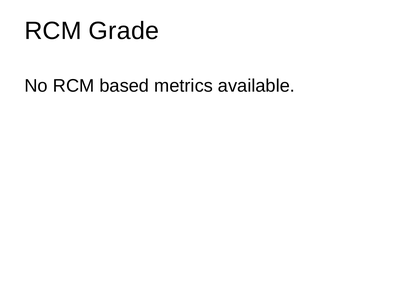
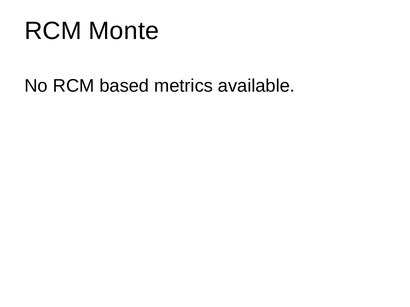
Grade: Grade -> Monte
